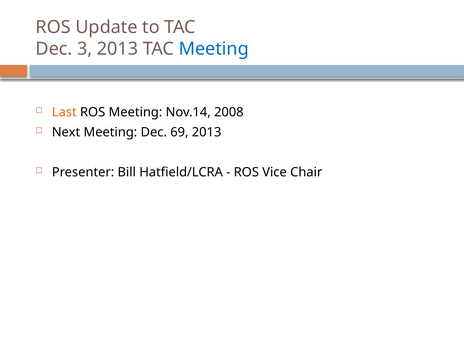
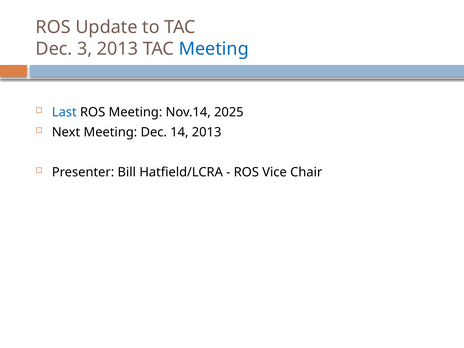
Last colour: orange -> blue
2008: 2008 -> 2025
69: 69 -> 14
